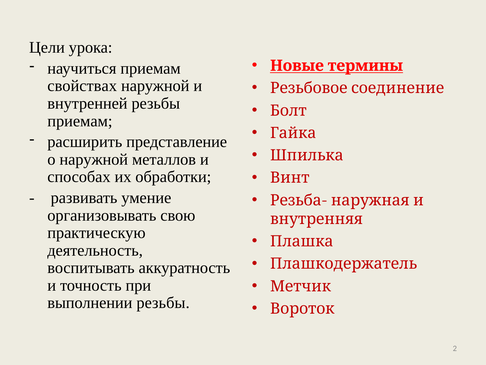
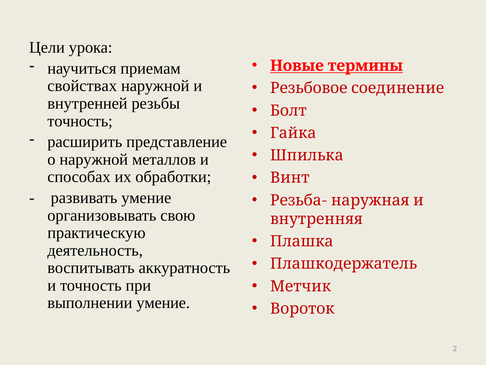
приемам at (80, 121): приемам -> точность
выполнении резьбы: резьбы -> умение
